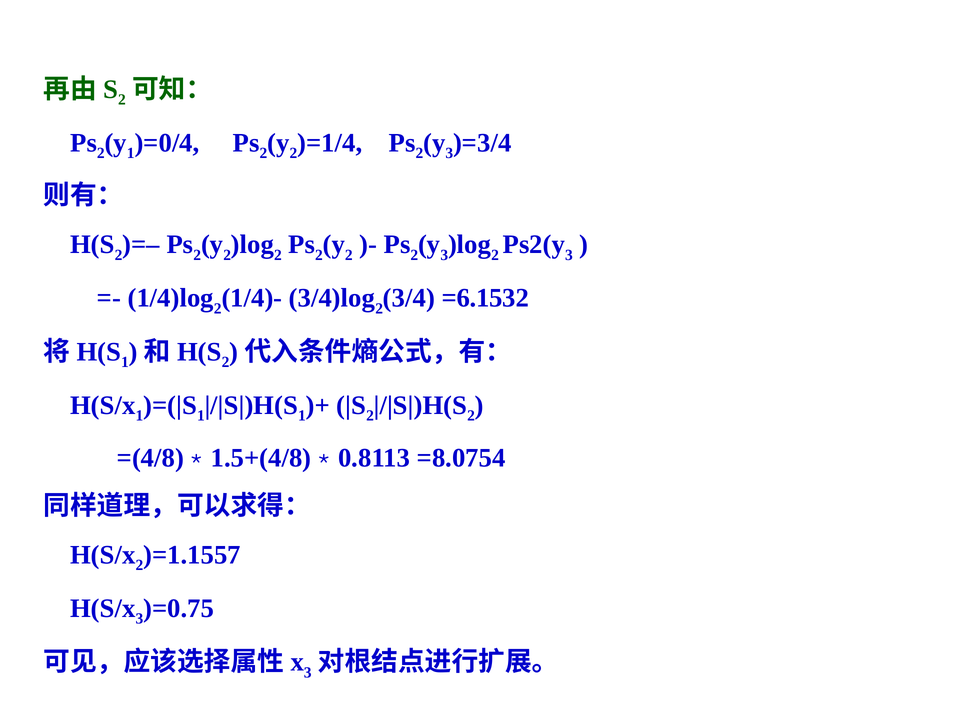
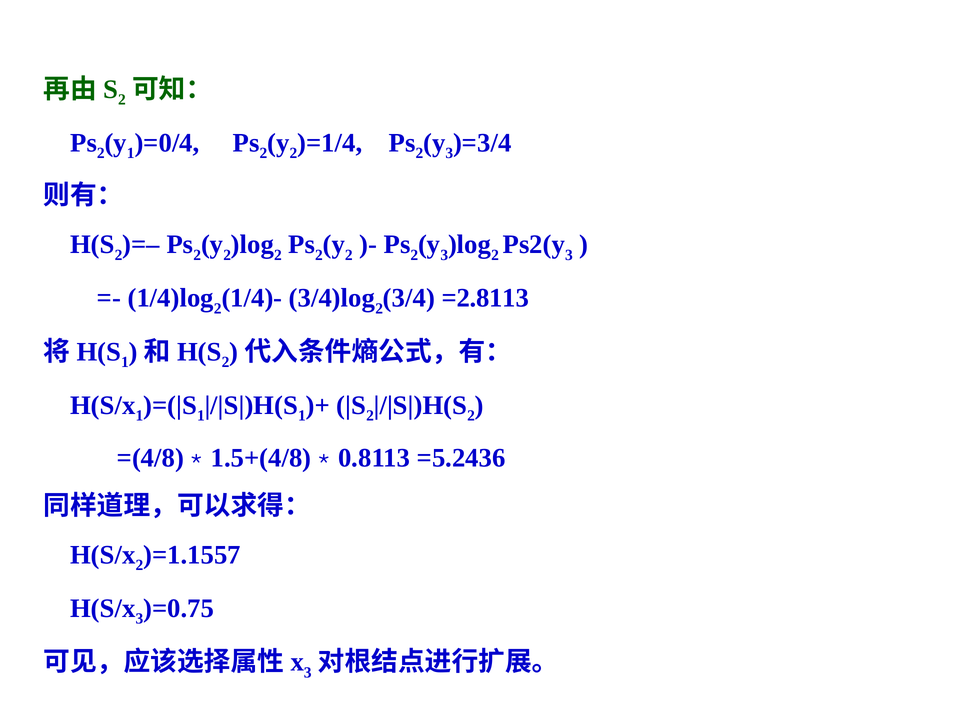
=6.1532: =6.1532 -> =2.8113
=8.0754: =8.0754 -> =5.2436
